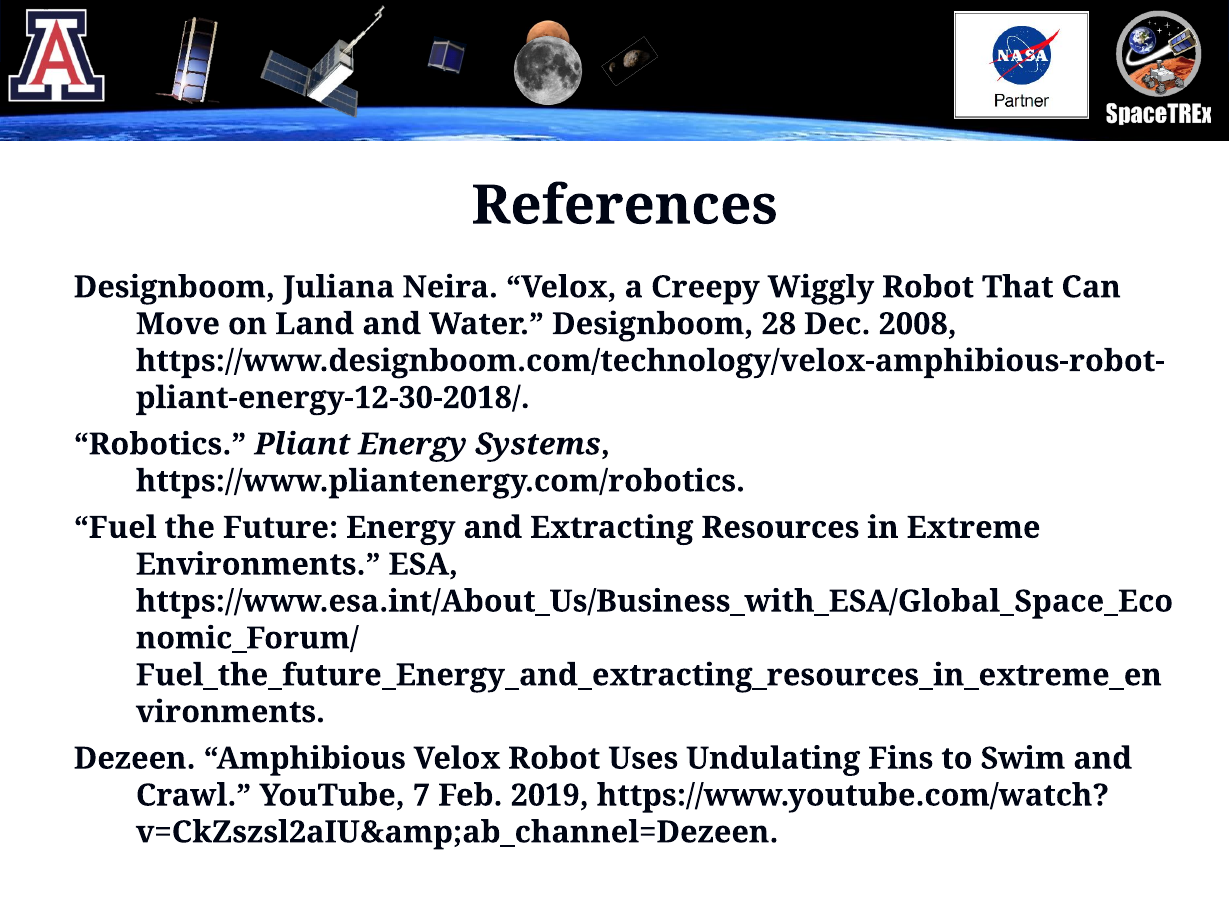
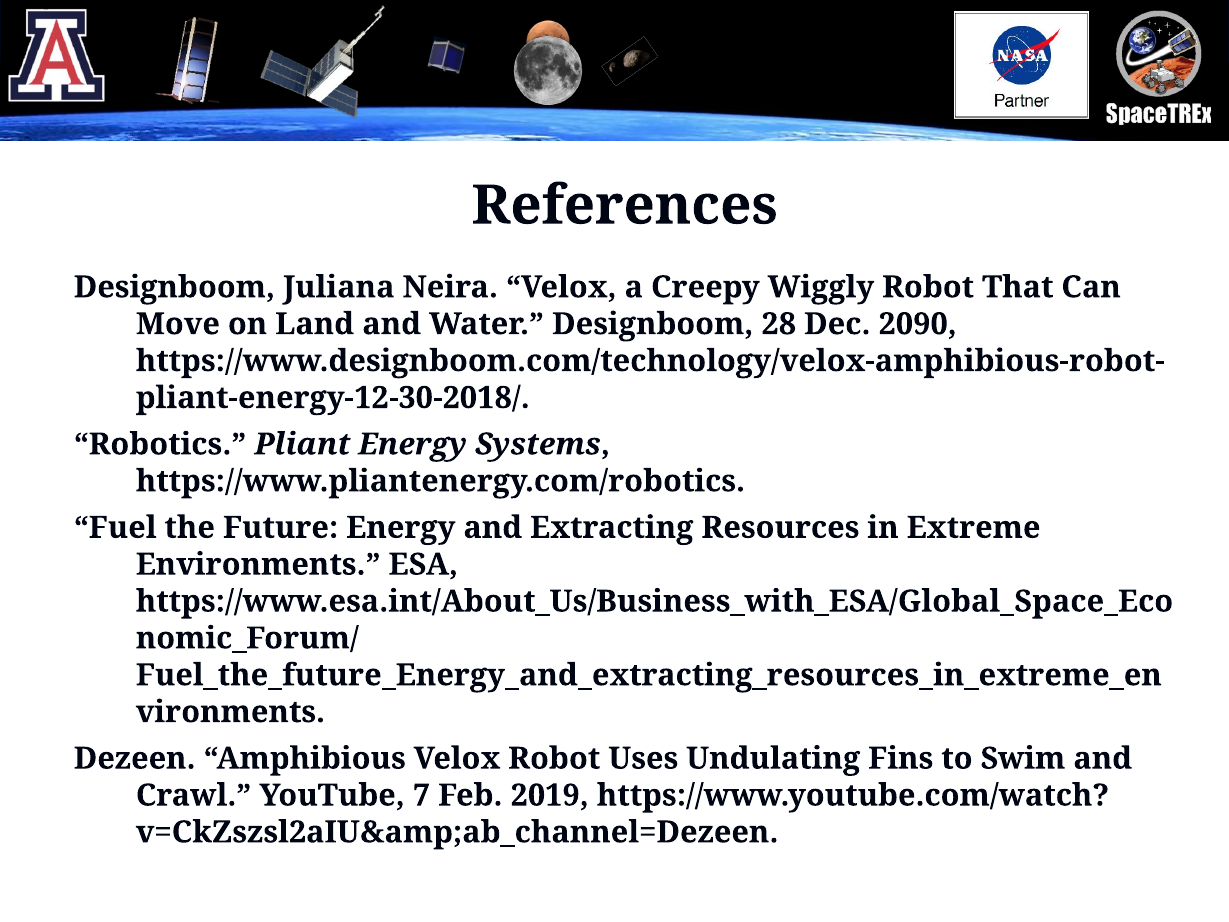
2008: 2008 -> 2090
